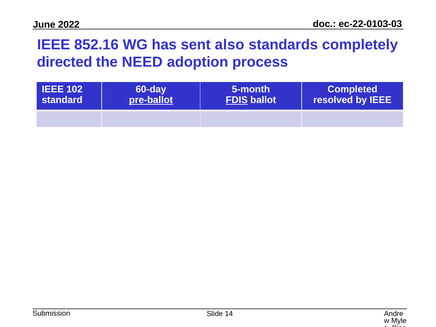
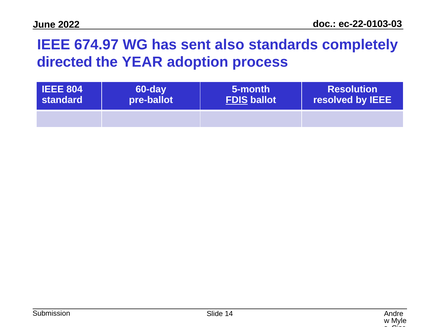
852.16: 852.16 -> 674.97
NEED: NEED -> YEAR
102: 102 -> 804
Completed: Completed -> Resolution
pre-ballot underline: present -> none
